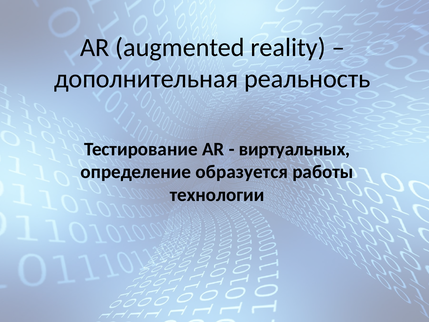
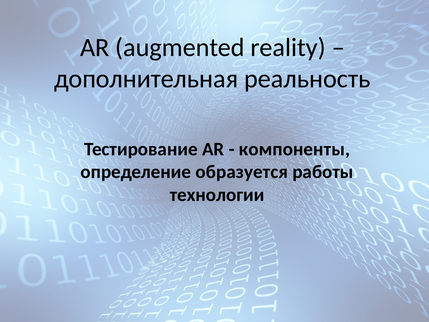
виртуальных: виртуальных -> компоненты
